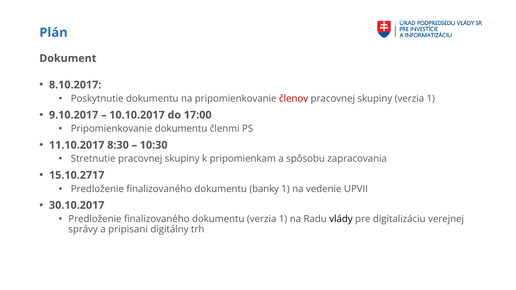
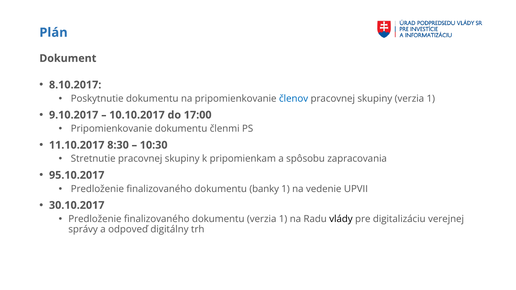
členov colour: red -> blue
15.10.2717: 15.10.2717 -> 95.10.2017
pripisani: pripisani -> odpoveď
